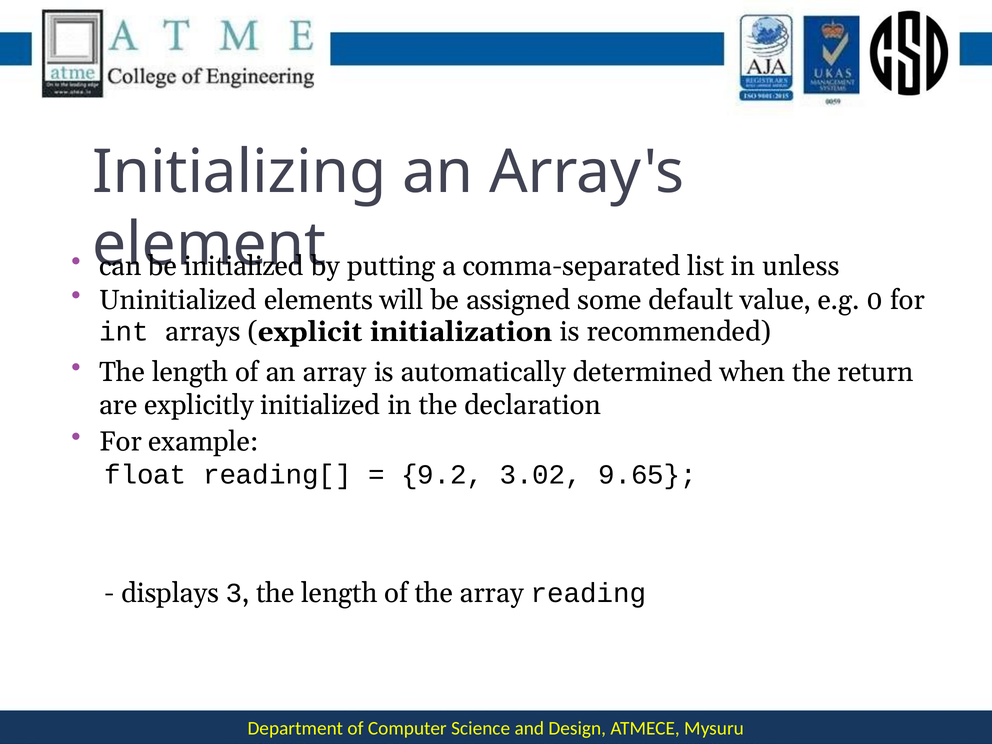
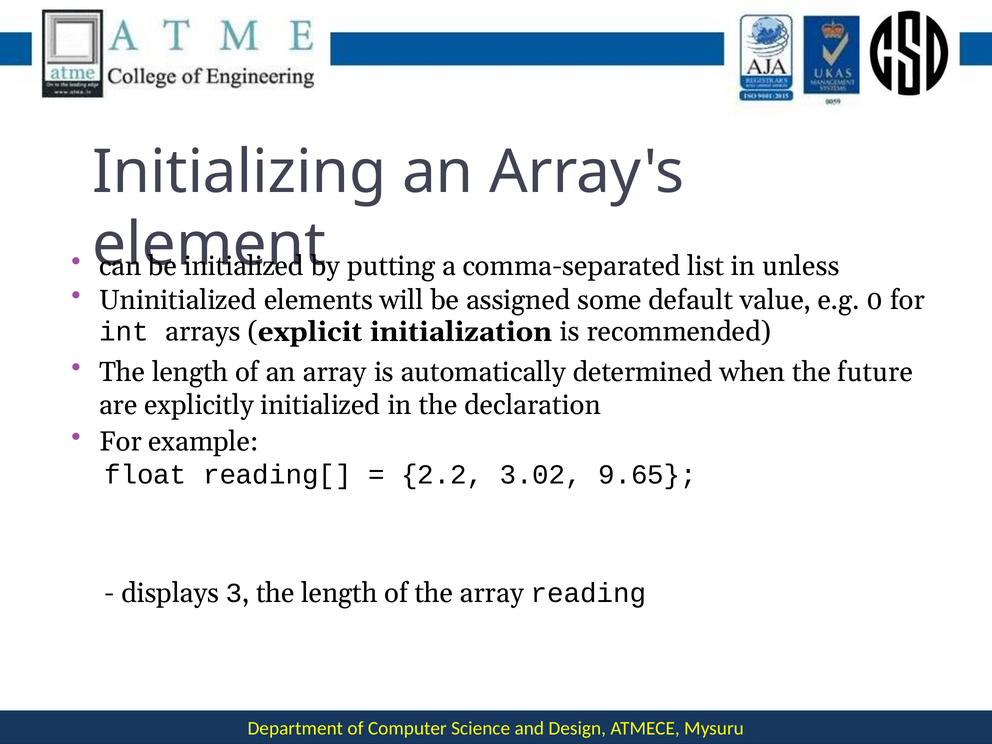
return: return -> future
9.2: 9.2 -> 2.2
